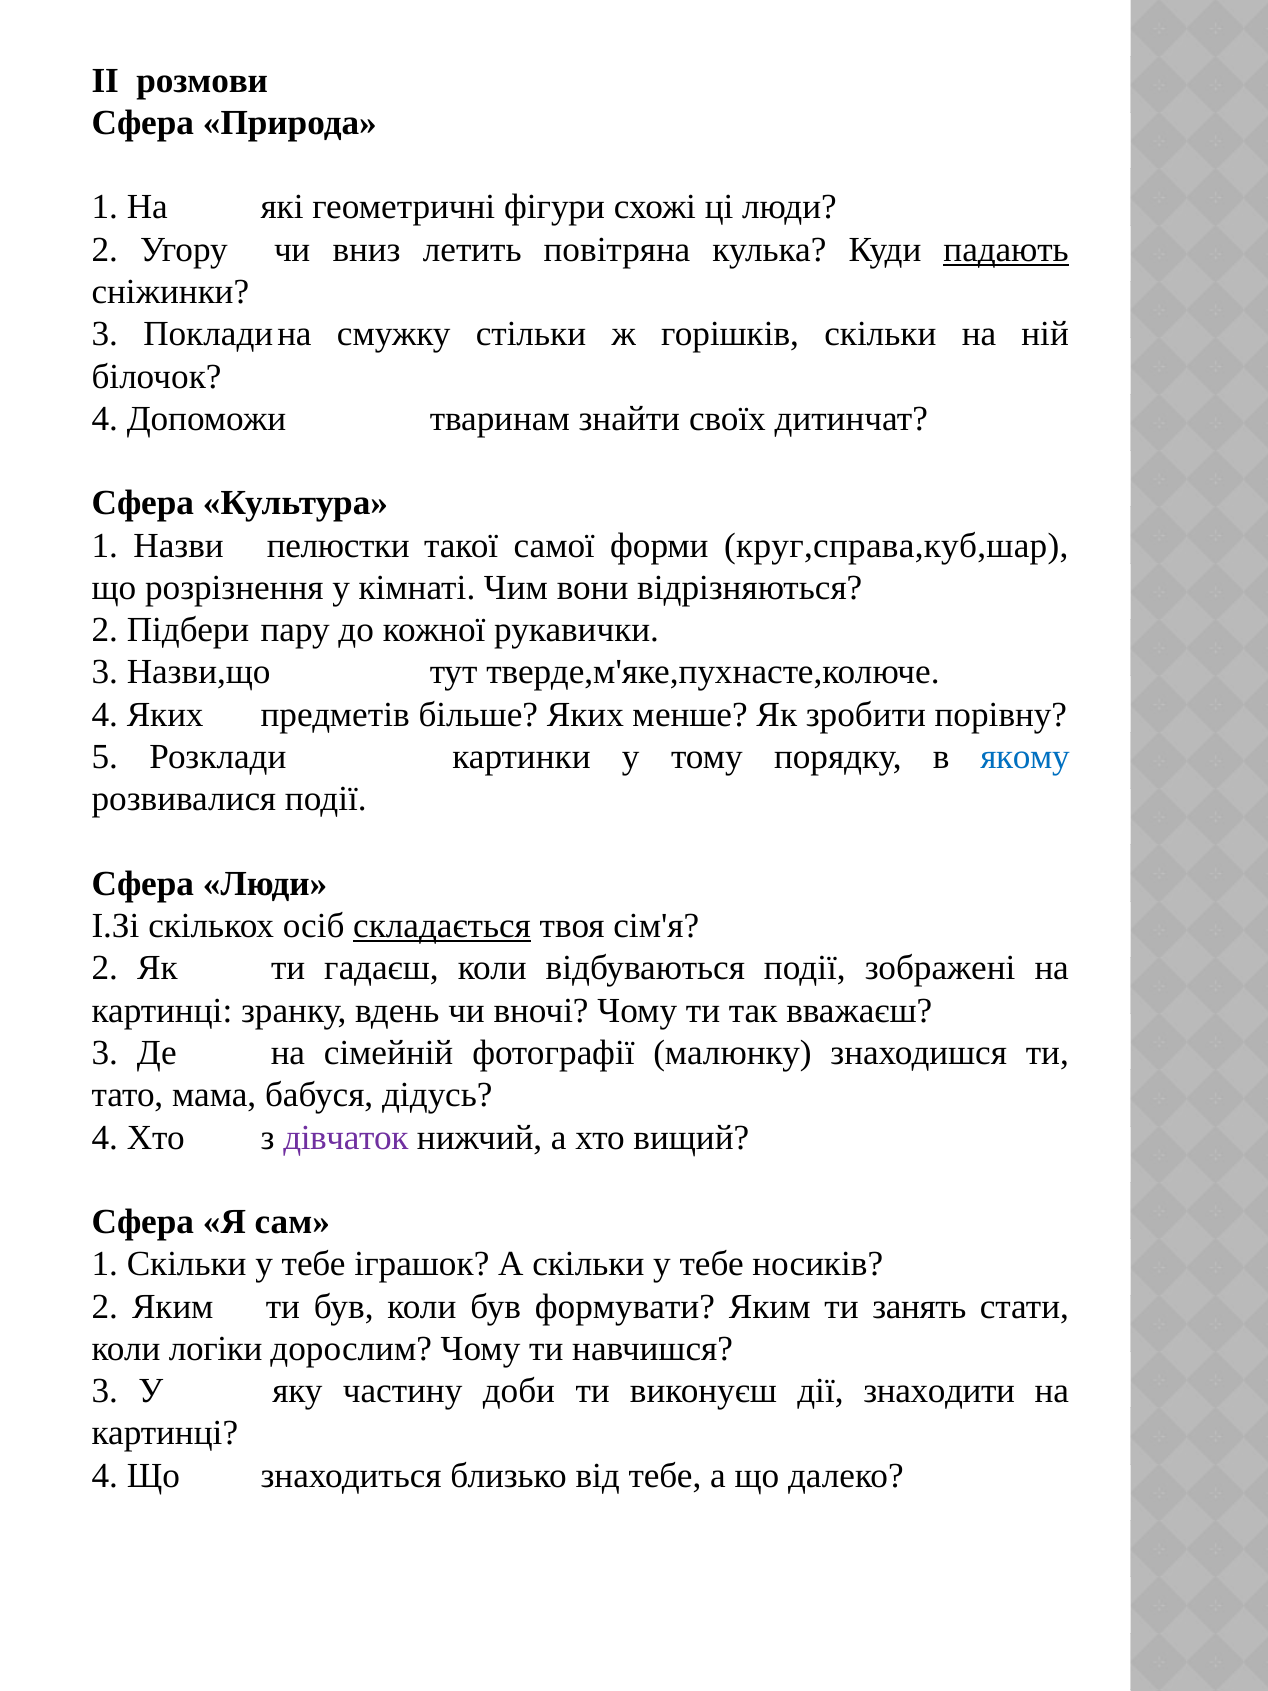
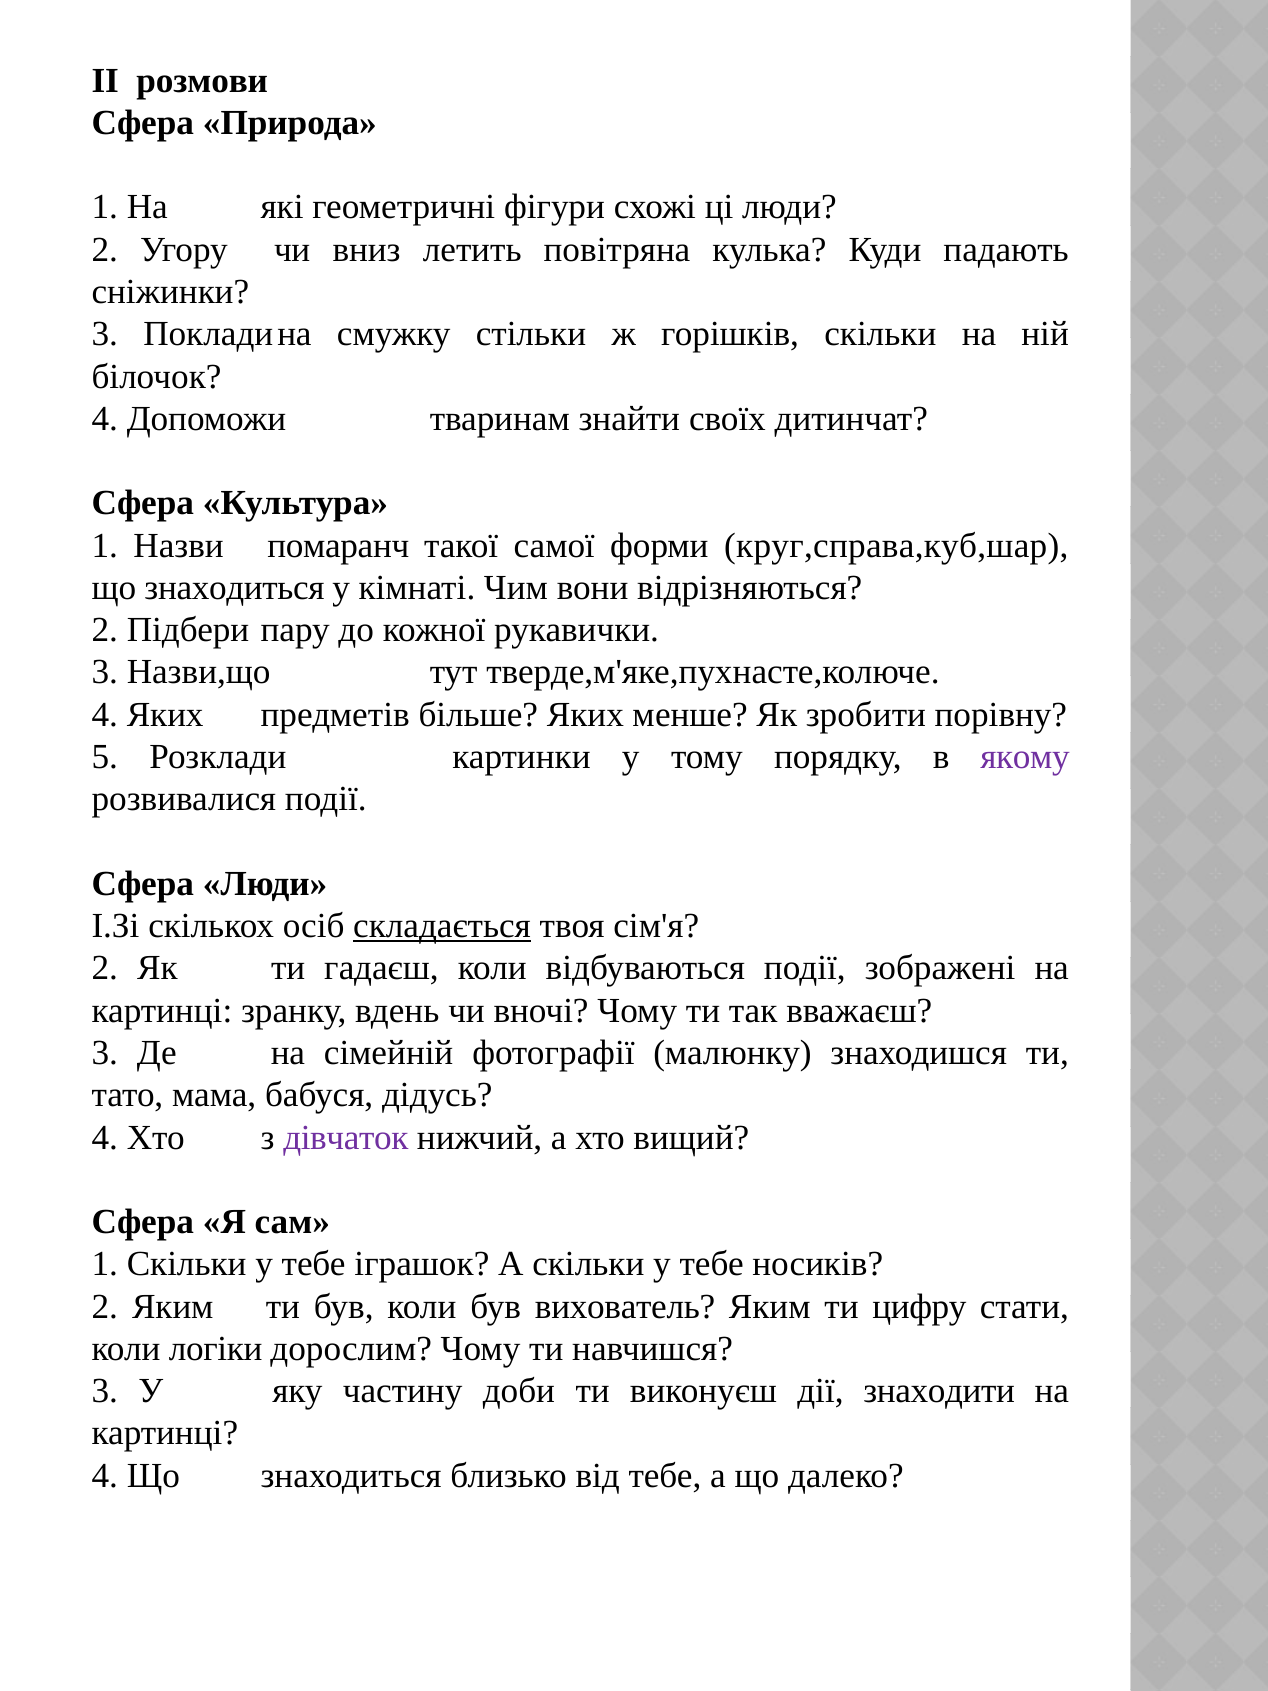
падають underline: present -> none
пелюстки: пелюстки -> помаранч
розрізнення at (234, 588): розрізнення -> знаходиться
якому colour: blue -> purple
формувати: формувати -> вихователь
занять: занять -> цифру
